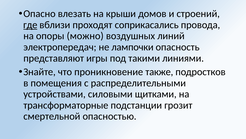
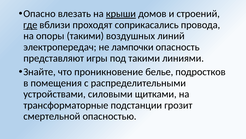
крыши underline: none -> present
опоры можно: можно -> такими
также: также -> белье
